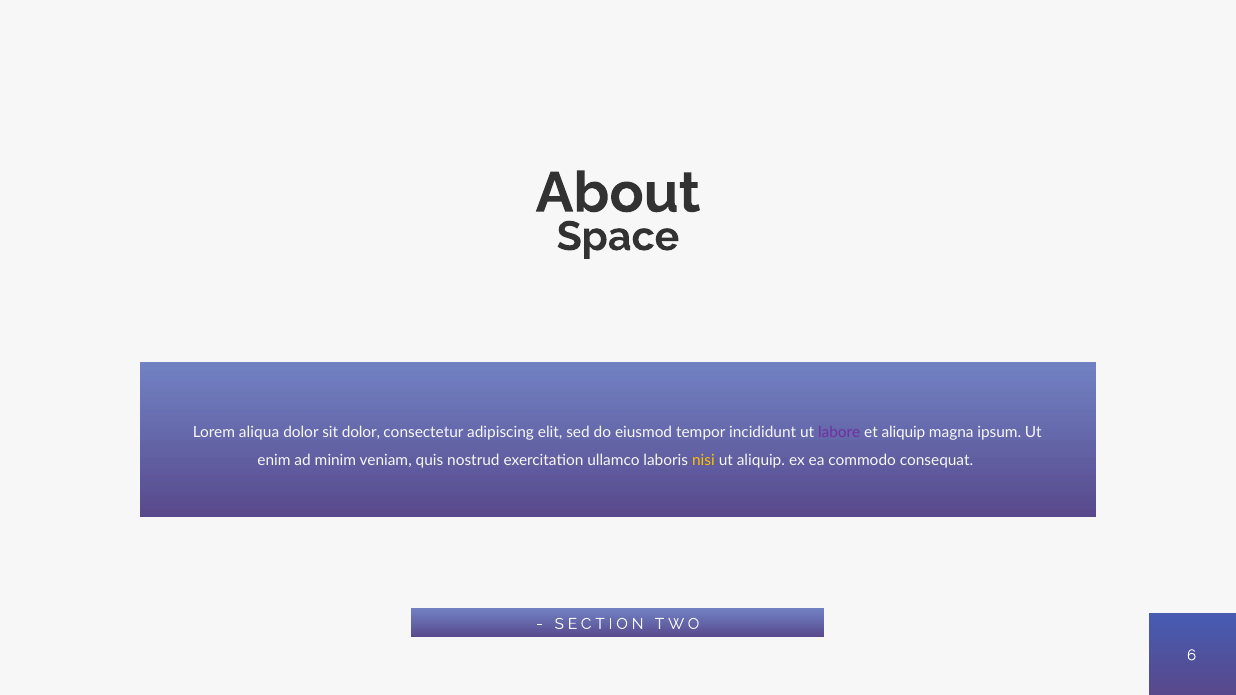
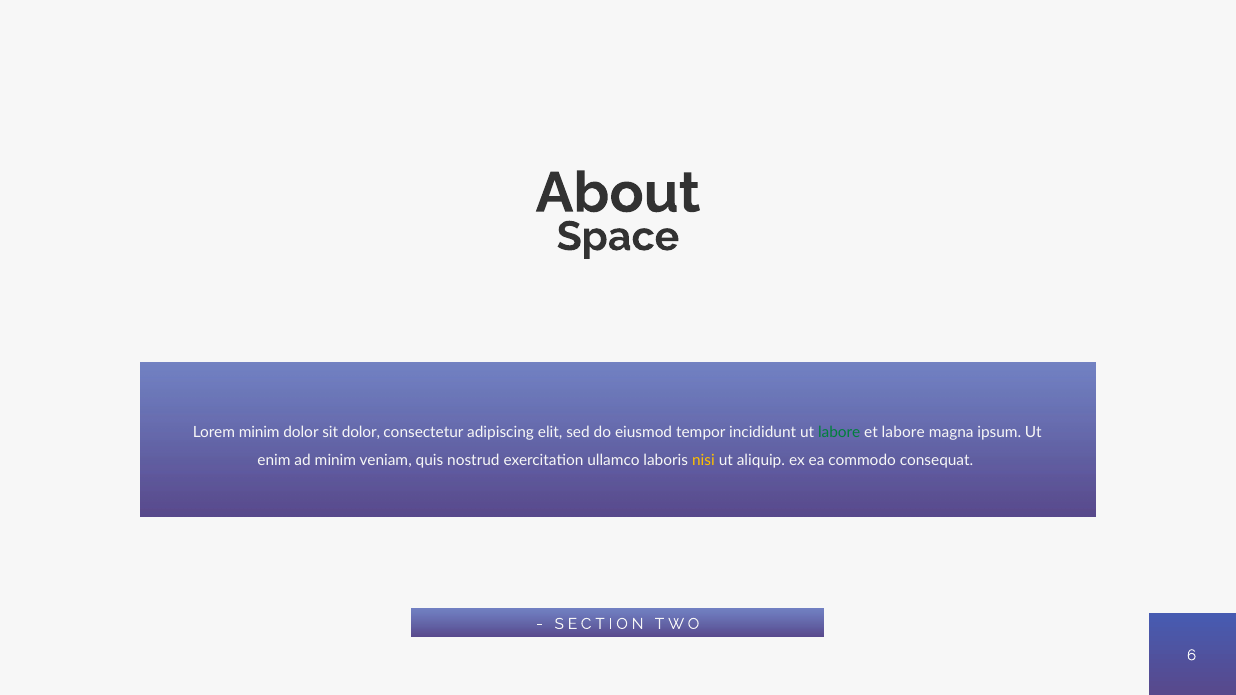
Lorem aliqua: aliqua -> minim
labore at (839, 433) colour: purple -> green
et aliquip: aliquip -> labore
